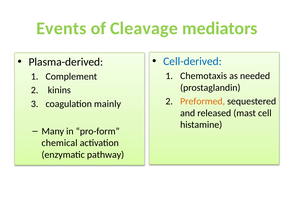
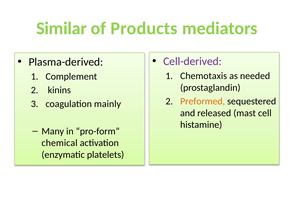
Events: Events -> Similar
Cleavage: Cleavage -> Products
Cell-derived colour: blue -> purple
pathway: pathway -> platelets
